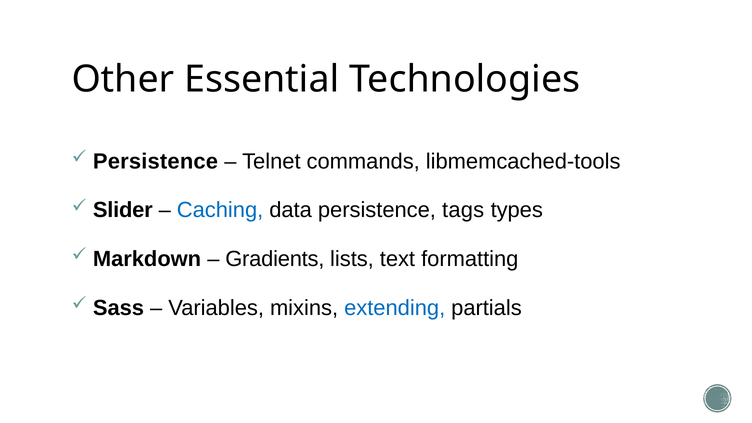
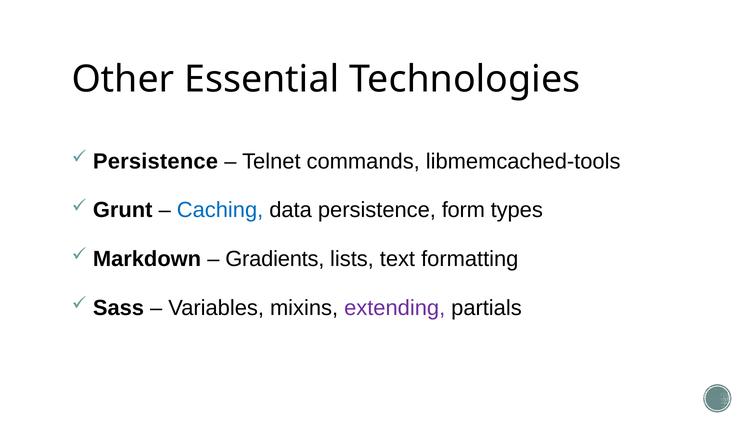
Slider: Slider -> Grunt
tags: tags -> form
extending colour: blue -> purple
